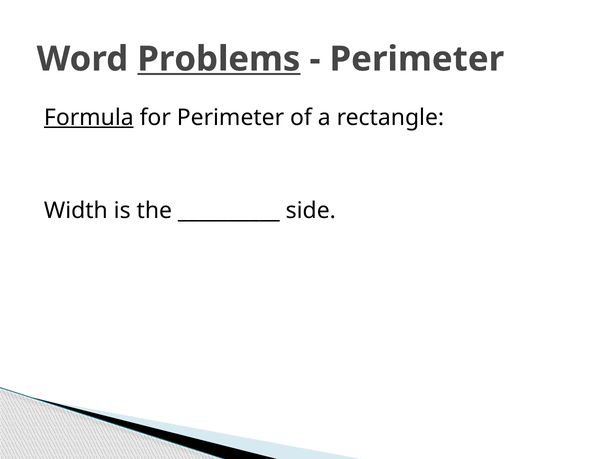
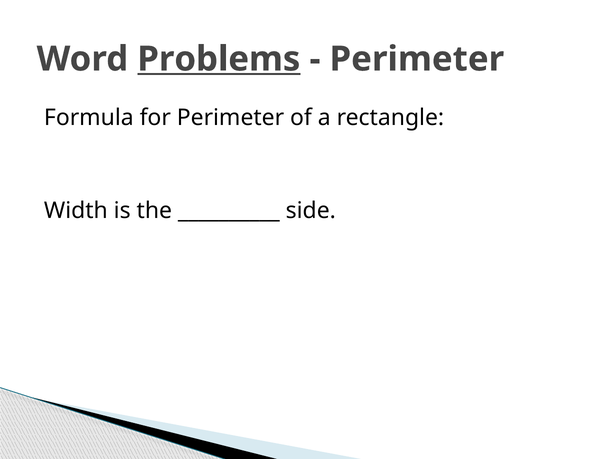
Formula underline: present -> none
